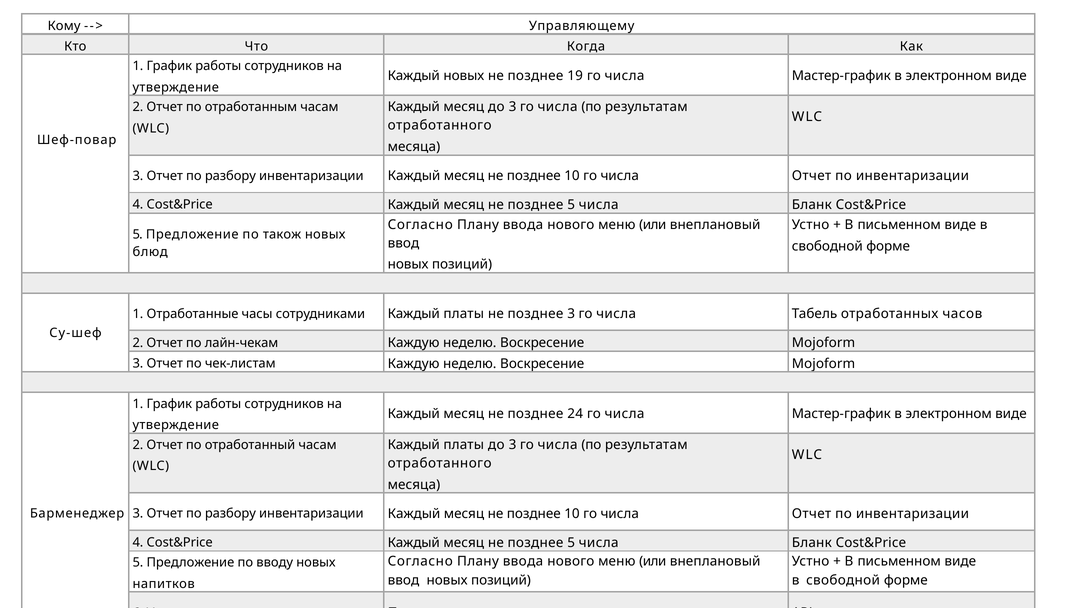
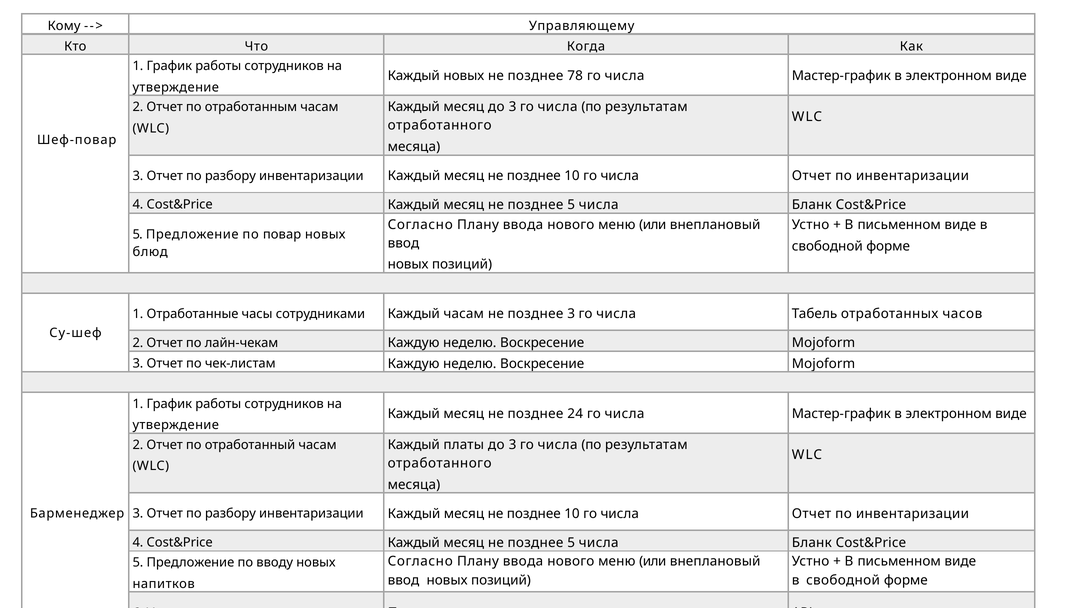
19: 19 -> 78
також: також -> повар
сотрудниками Каждый платы: платы -> часам
